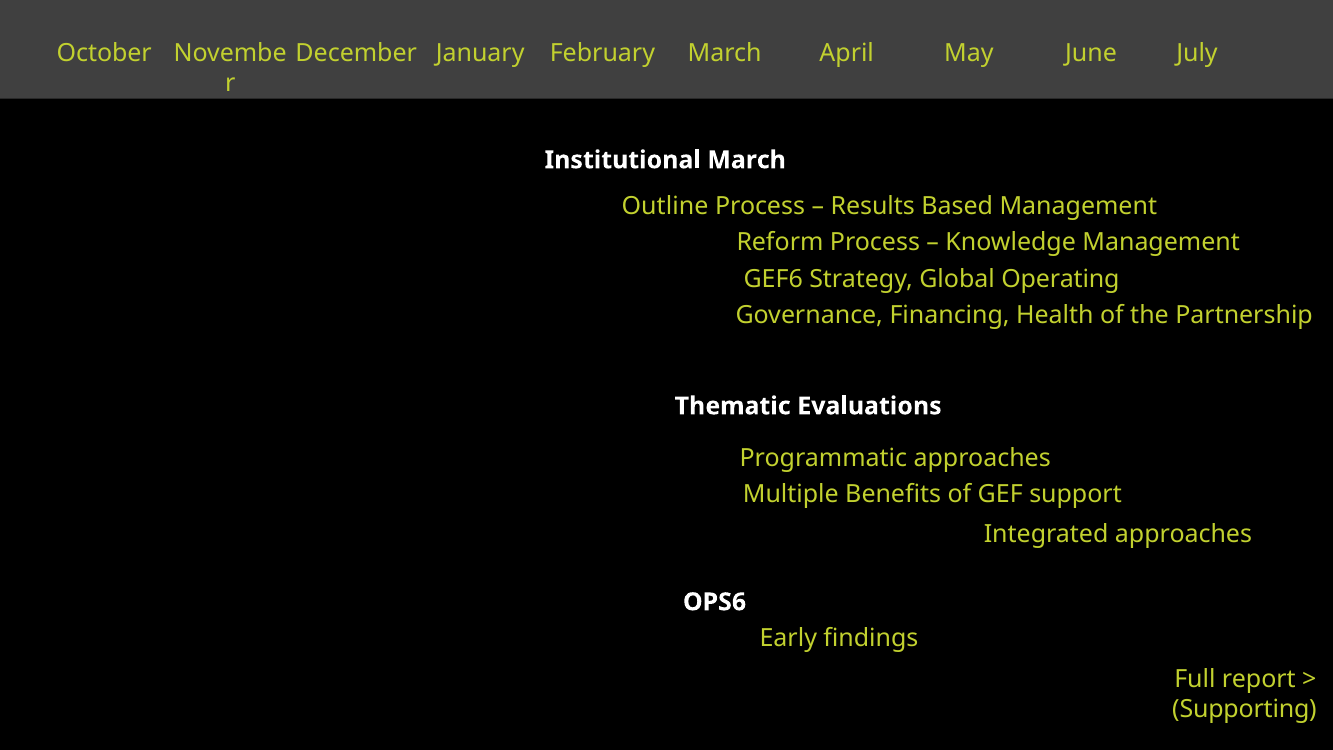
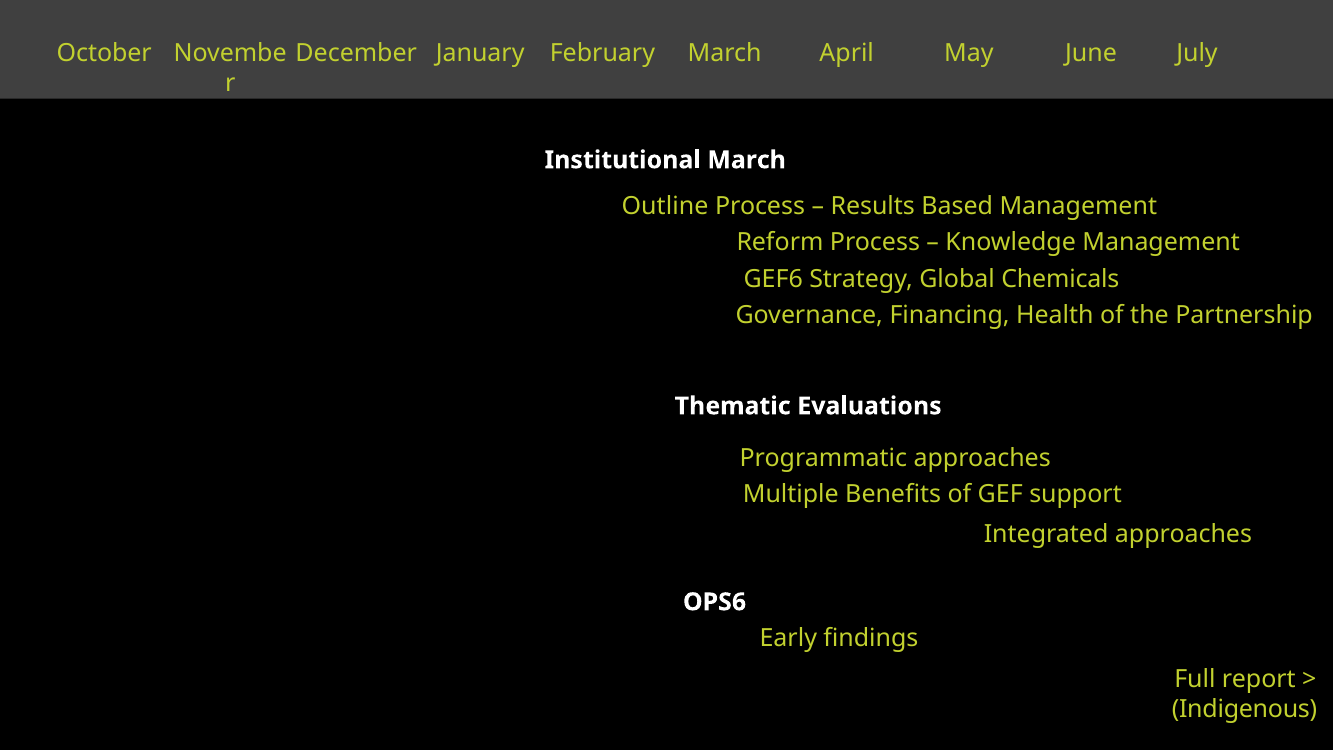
Operating: Operating -> Chemicals
Supporting: Supporting -> Indigenous
